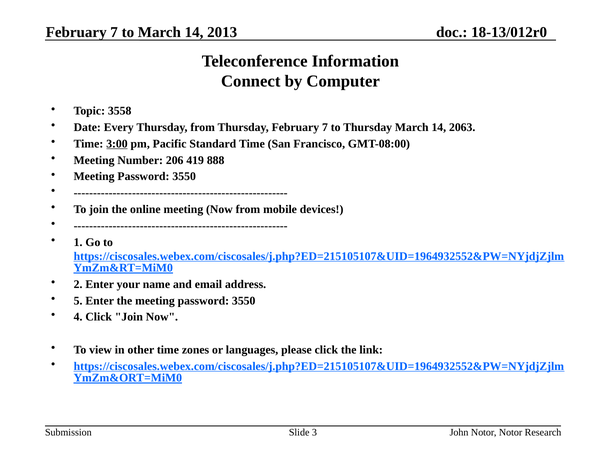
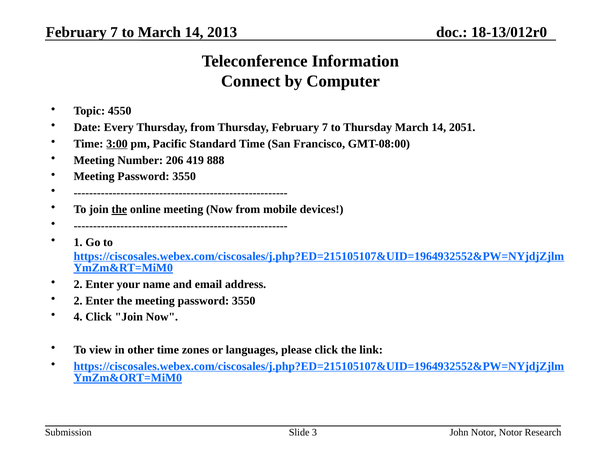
3558: 3558 -> 4550
2063: 2063 -> 2051
the at (119, 209) underline: none -> present
5 at (78, 300): 5 -> 2
